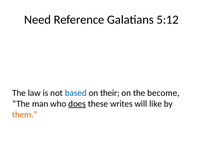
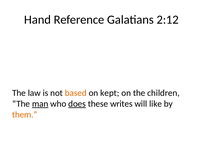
Need: Need -> Hand
5:12: 5:12 -> 2:12
based colour: blue -> orange
their: their -> kept
become: become -> children
man underline: none -> present
